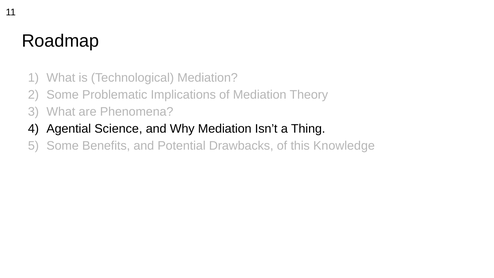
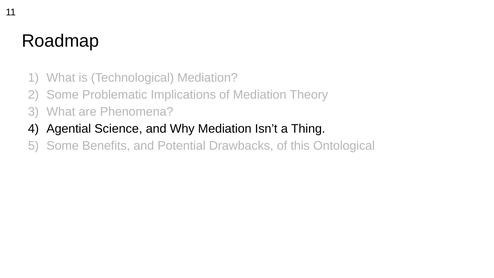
Knowledge: Knowledge -> Ontological
